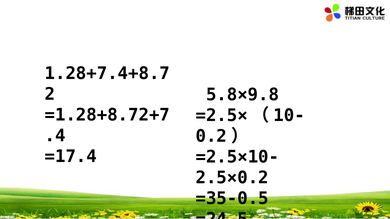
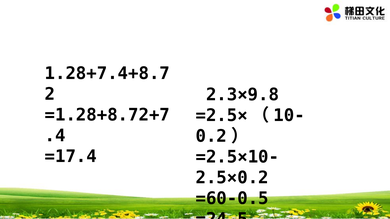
5.8×9.8: 5.8×9.8 -> 2.3×9.8
=35-0.5: =35-0.5 -> =60-0.5
